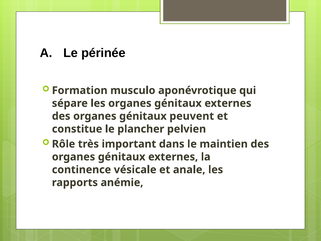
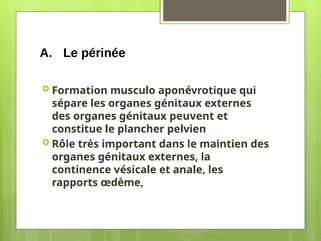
anémie: anémie -> œdème
